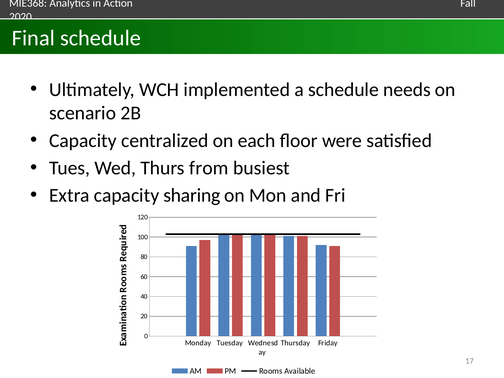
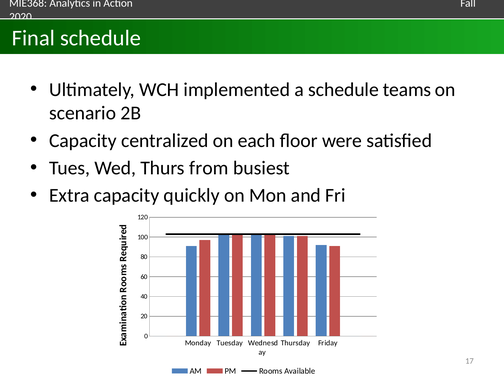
needs: needs -> teams
sharing: sharing -> quickly
